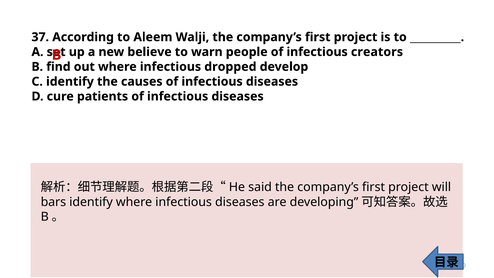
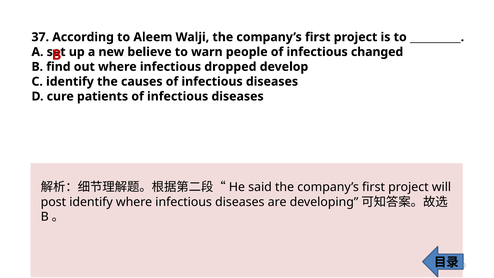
creators: creators -> changed
bars: bars -> post
